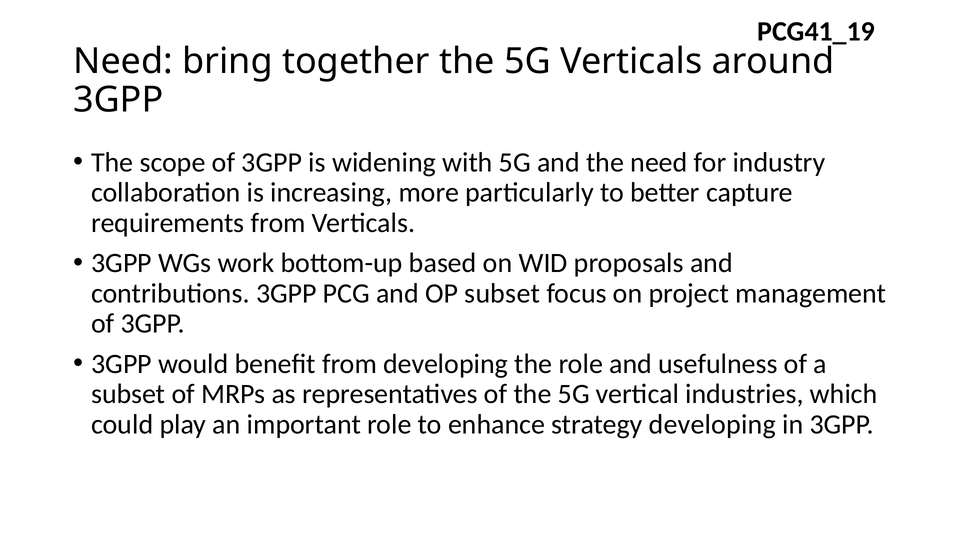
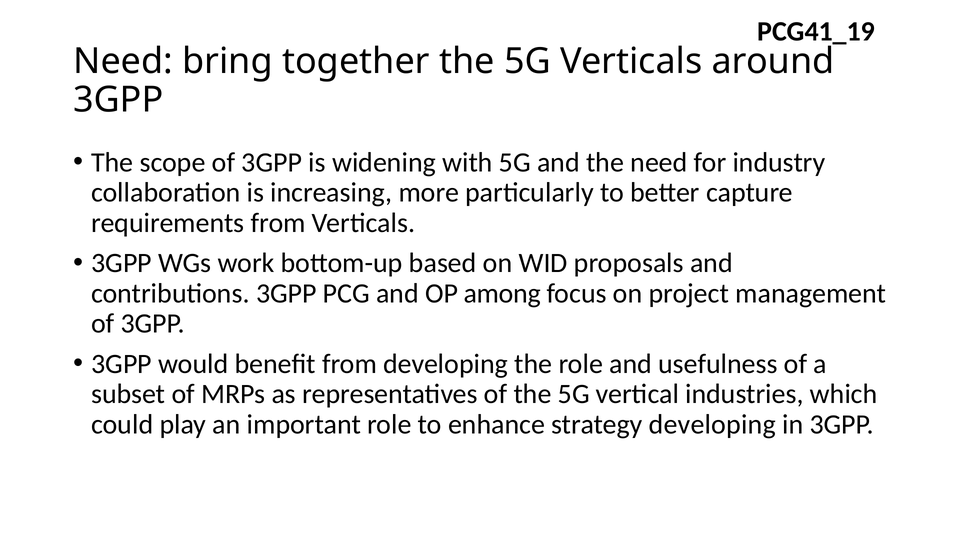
OP subset: subset -> among
